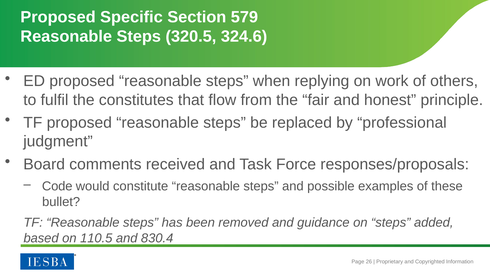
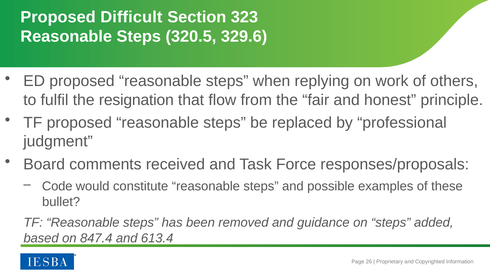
Specific: Specific -> Difficult
579: 579 -> 323
324.6: 324.6 -> 329.6
constitutes: constitutes -> resignation
110.5: 110.5 -> 847.4
830.4: 830.4 -> 613.4
